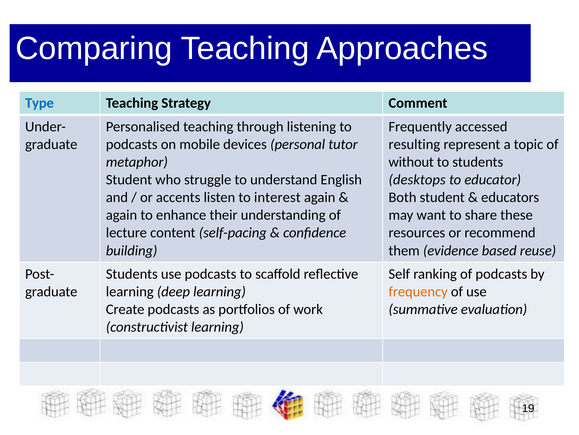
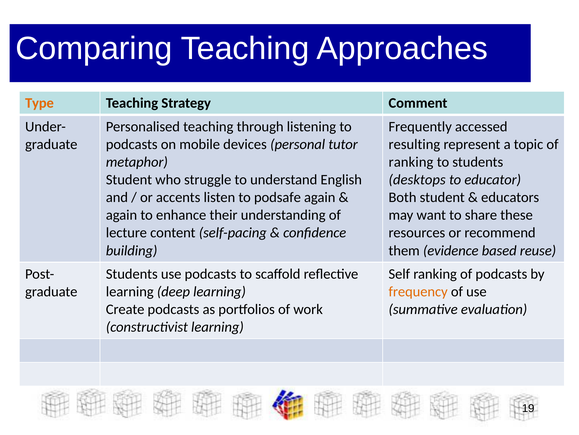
Type colour: blue -> orange
without at (411, 162): without -> ranking
interest: interest -> podsafe
